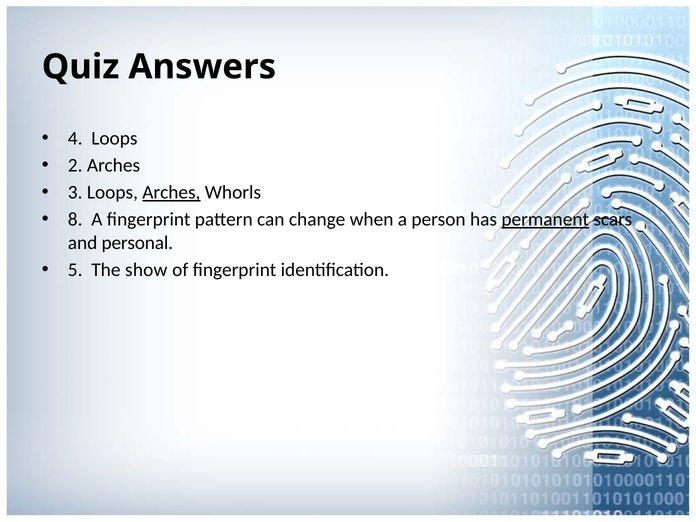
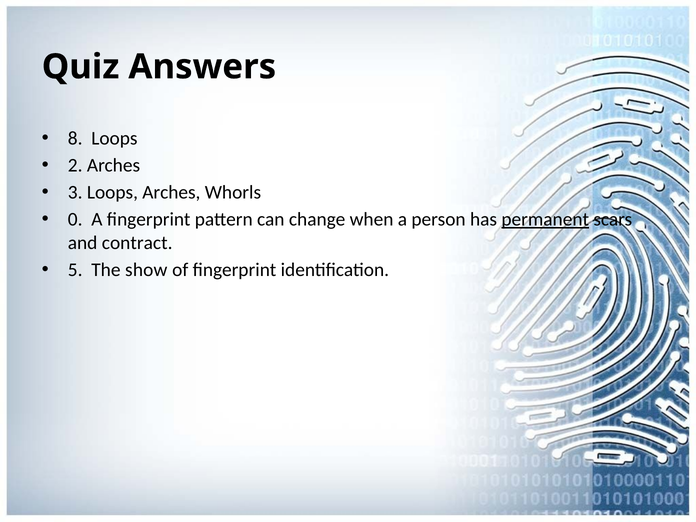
4: 4 -> 8
Arches at (171, 192) underline: present -> none
8: 8 -> 0
personal: personal -> contract
